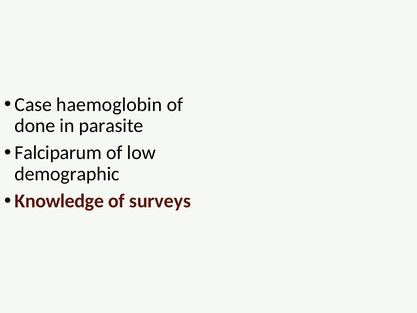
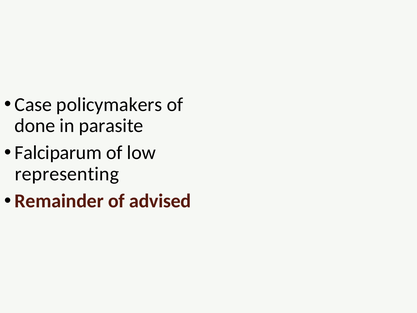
haemoglobin: haemoglobin -> policymakers
demographic: demographic -> representing
Knowledge: Knowledge -> Remainder
surveys: surveys -> advised
